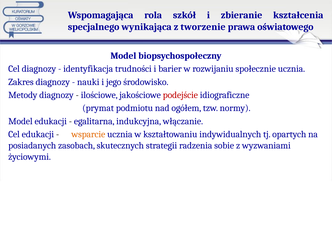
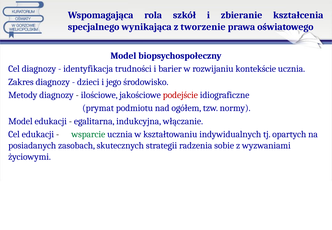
społecznie: społecznie -> kontekście
nauki: nauki -> dzieci
wsparcie colour: orange -> green
